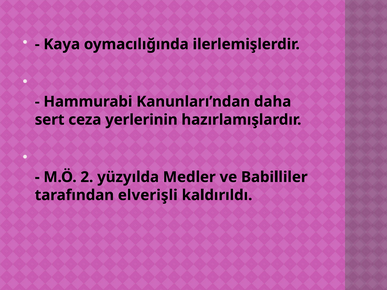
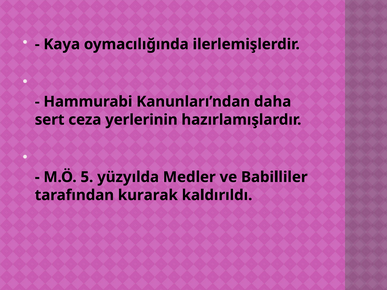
2: 2 -> 5
elverişli: elverişli -> kurarak
